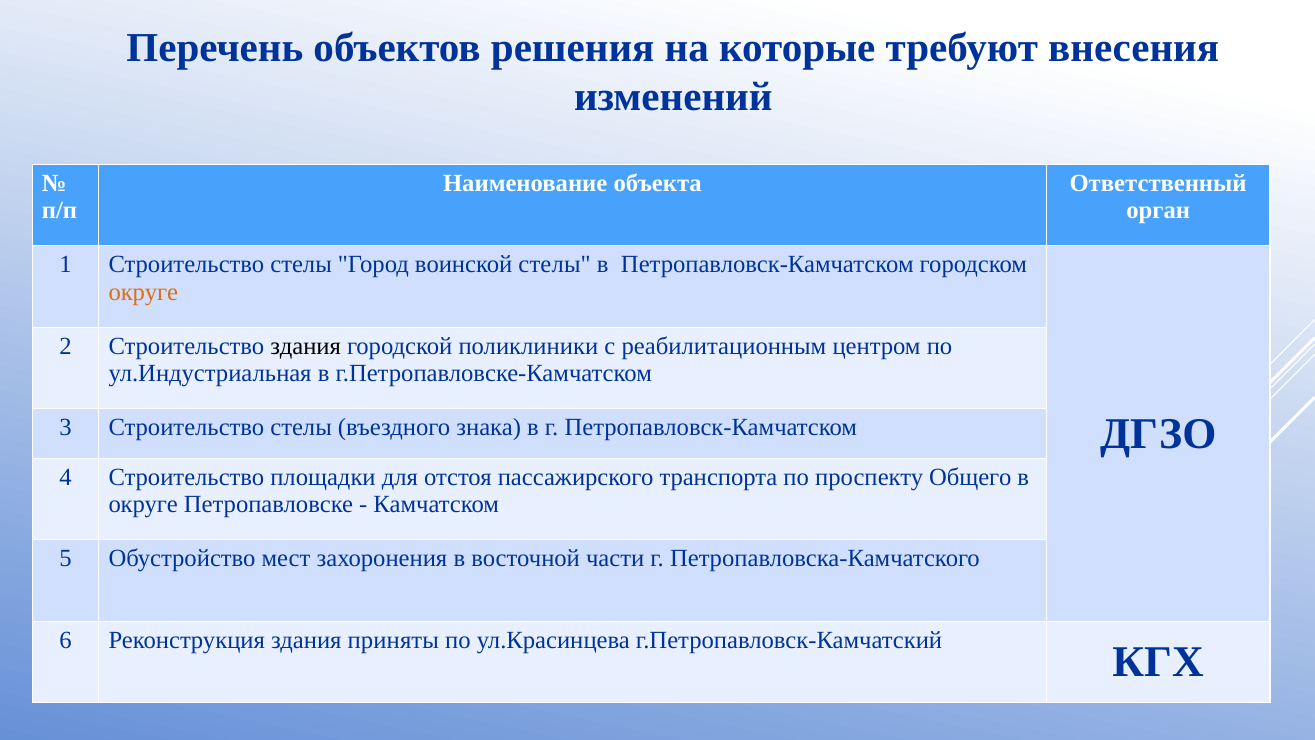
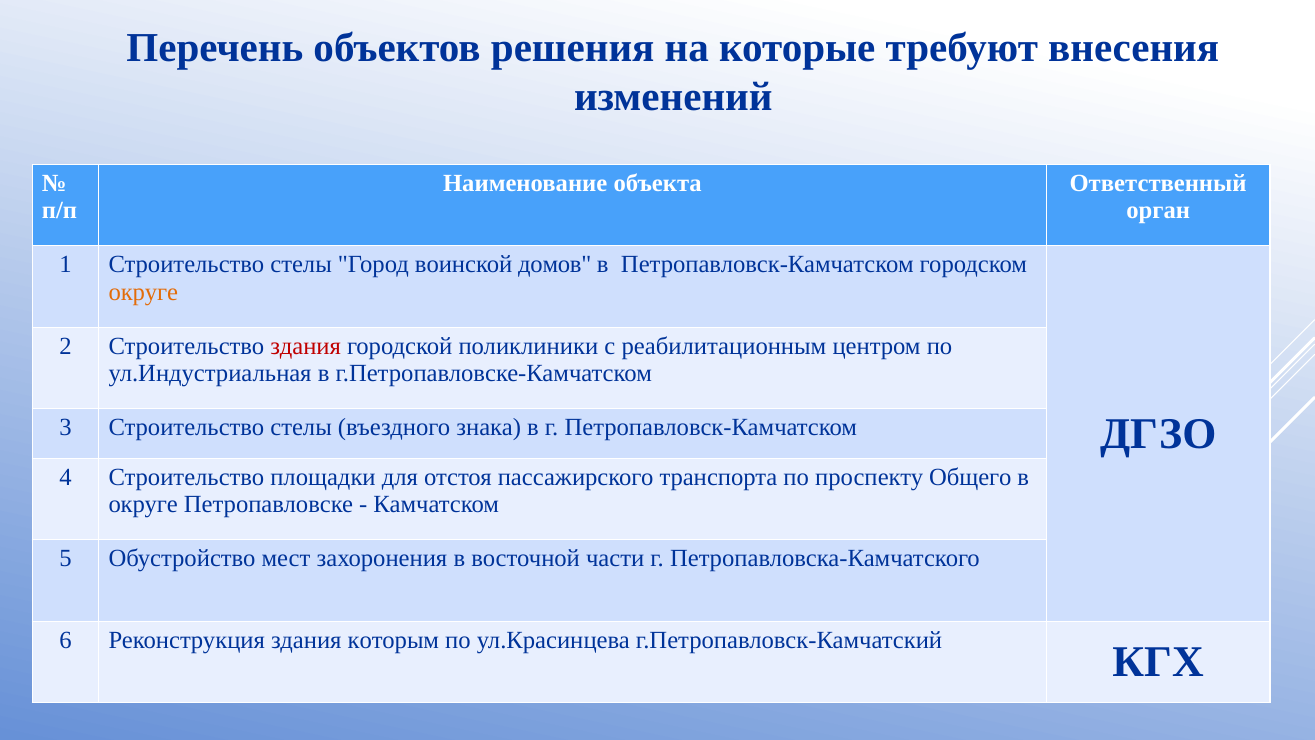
воинской стелы: стелы -> домов
здания at (306, 346) colour: black -> red
приняты: приняты -> которым
